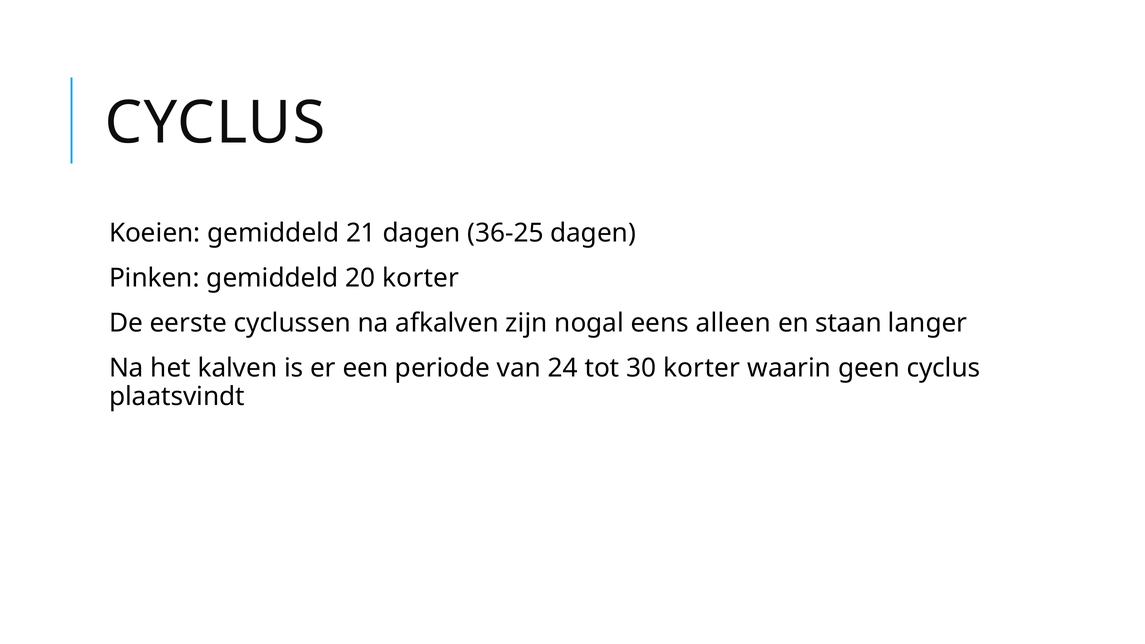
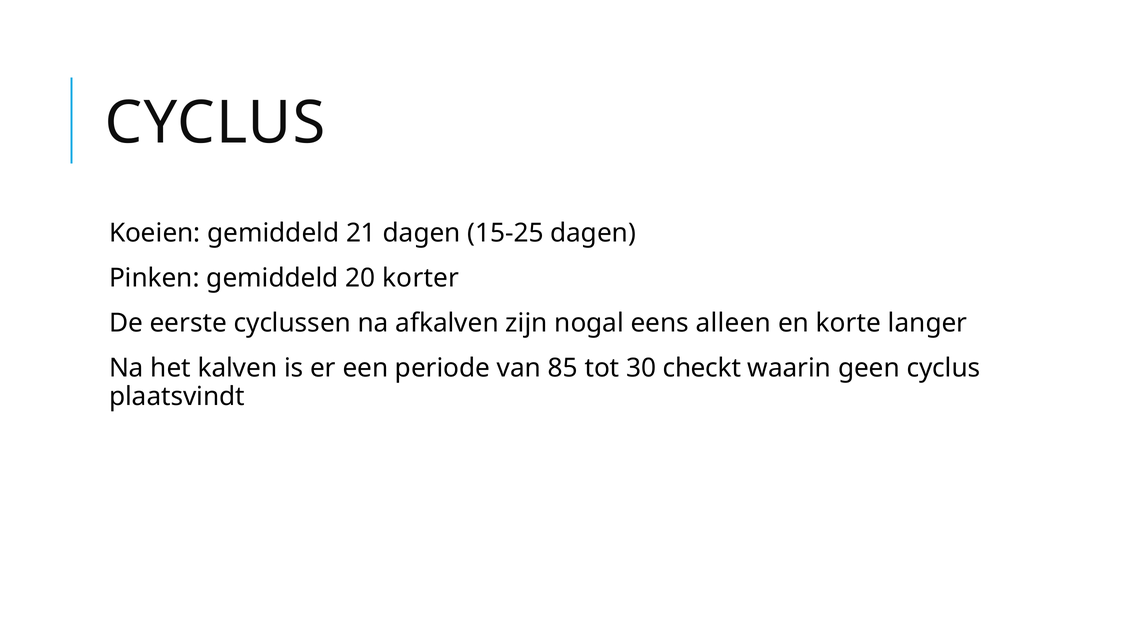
36-25: 36-25 -> 15-25
staan: staan -> korte
24: 24 -> 85
30 korter: korter -> checkt
